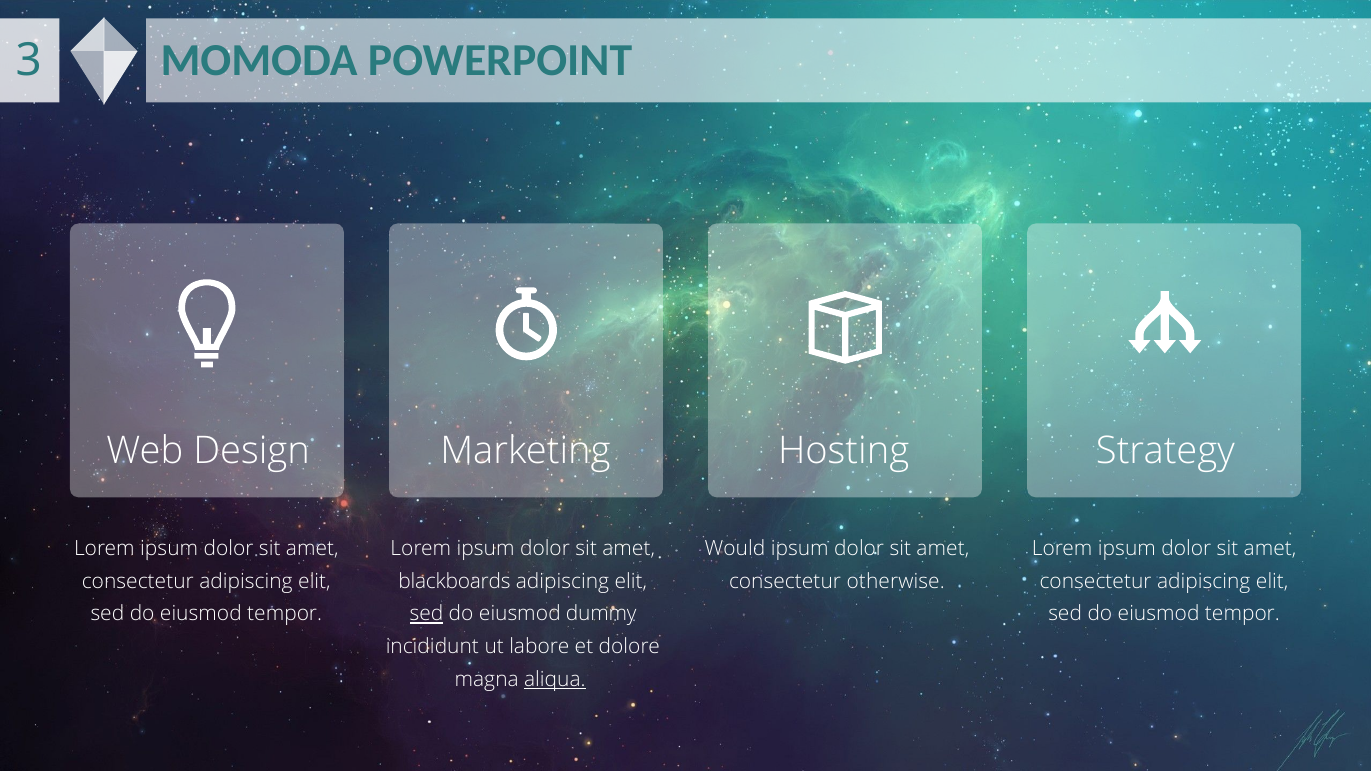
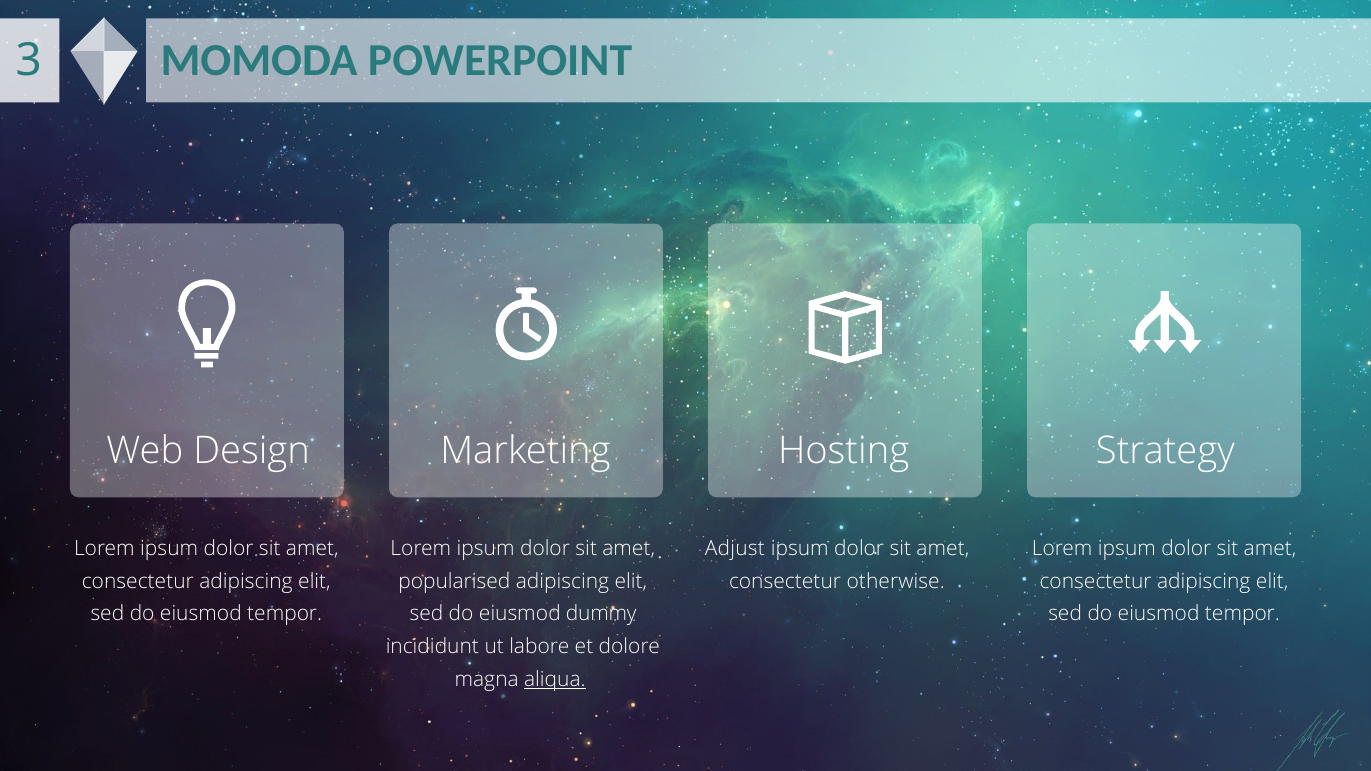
Would: Would -> Adjust
blackboards: blackboards -> popularised
sed at (426, 614) underline: present -> none
